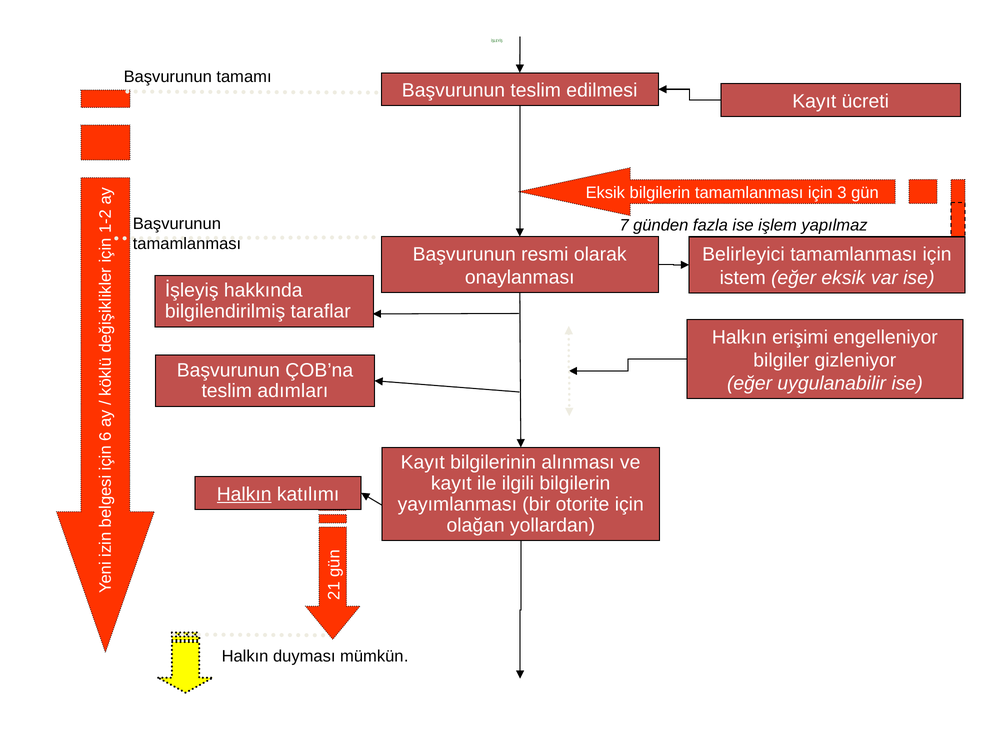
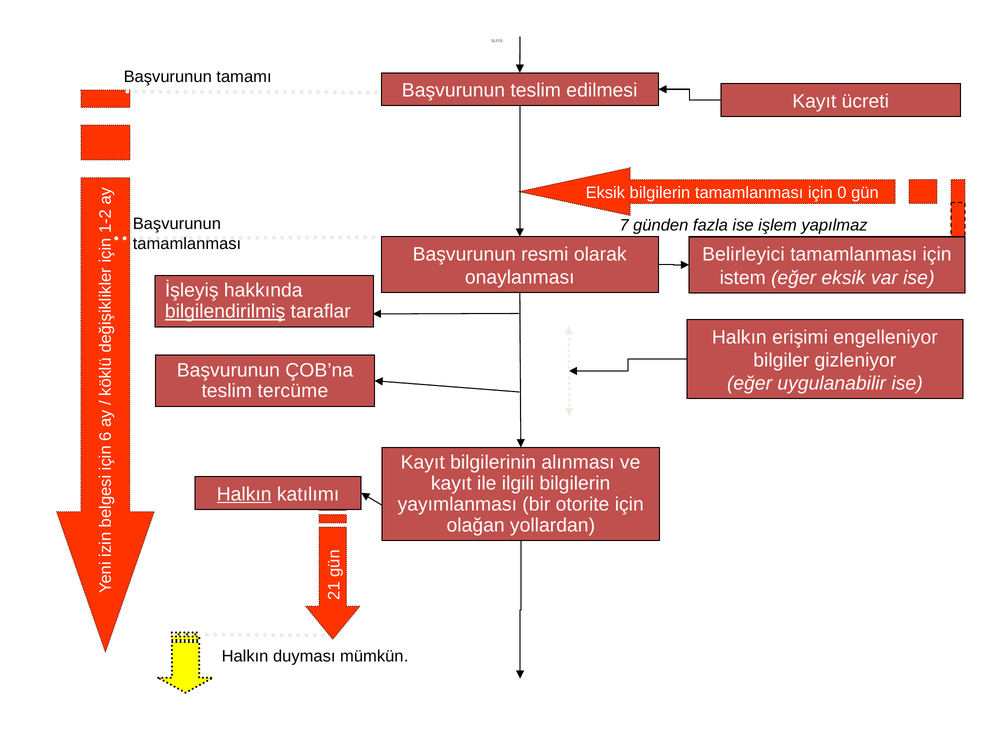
3: 3 -> 0
bilgilendirilmiş underline: none -> present
adımları: adımları -> tercüme
